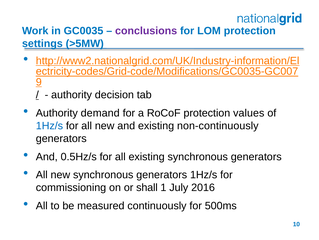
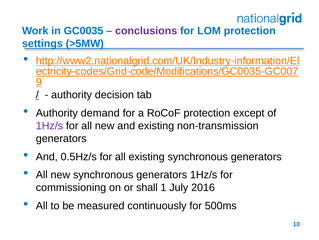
values: values -> except
1Hz/s at (49, 125) colour: blue -> purple
non-continuously: non-continuously -> non-transmission
